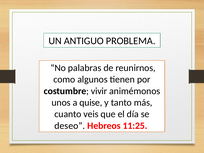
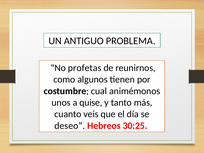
palabras: palabras -> profetas
vivir: vivir -> cual
11:25: 11:25 -> 30:25
